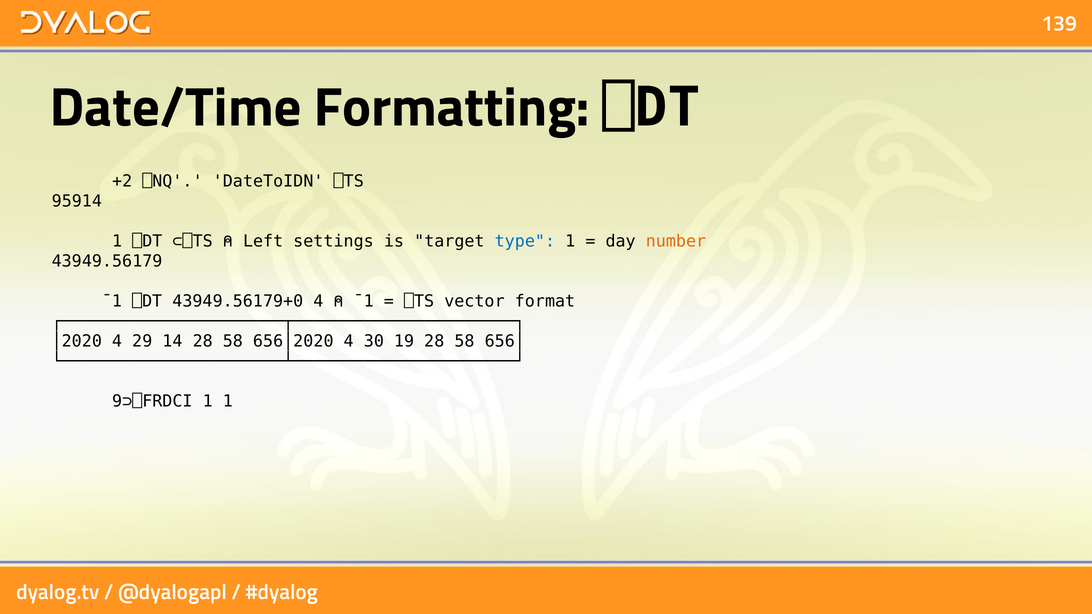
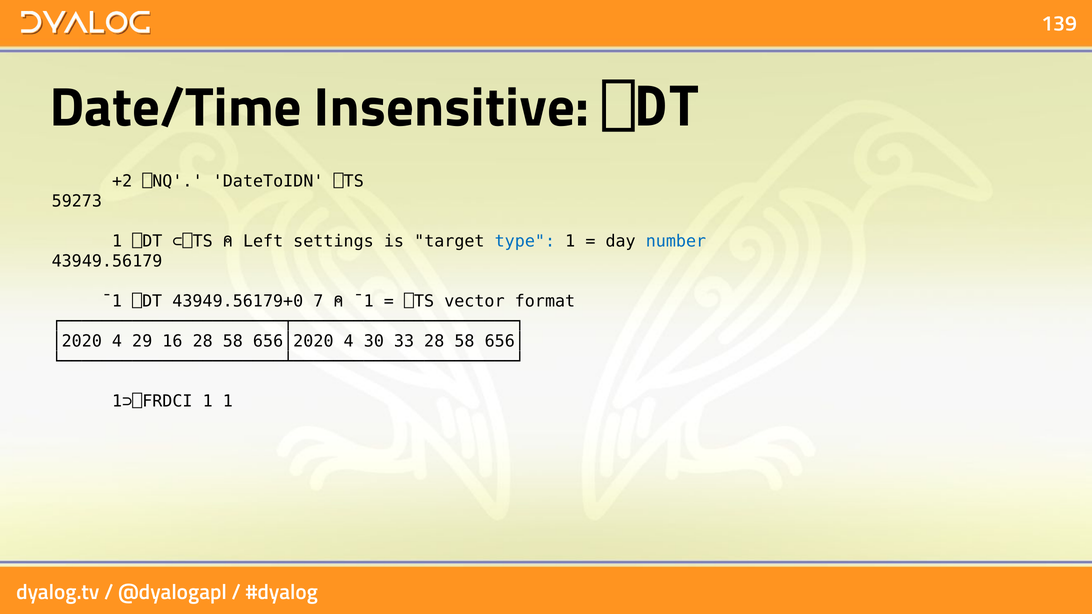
Formatting: Formatting -> Insensitive
95914: 95914 -> 59273
number colour: orange -> blue
43949.56179+0 4: 4 -> 7
14: 14 -> 16
19: 19 -> 33
9⊃⎕FRDCI: 9⊃⎕FRDCI -> 1⊃⎕FRDCI
